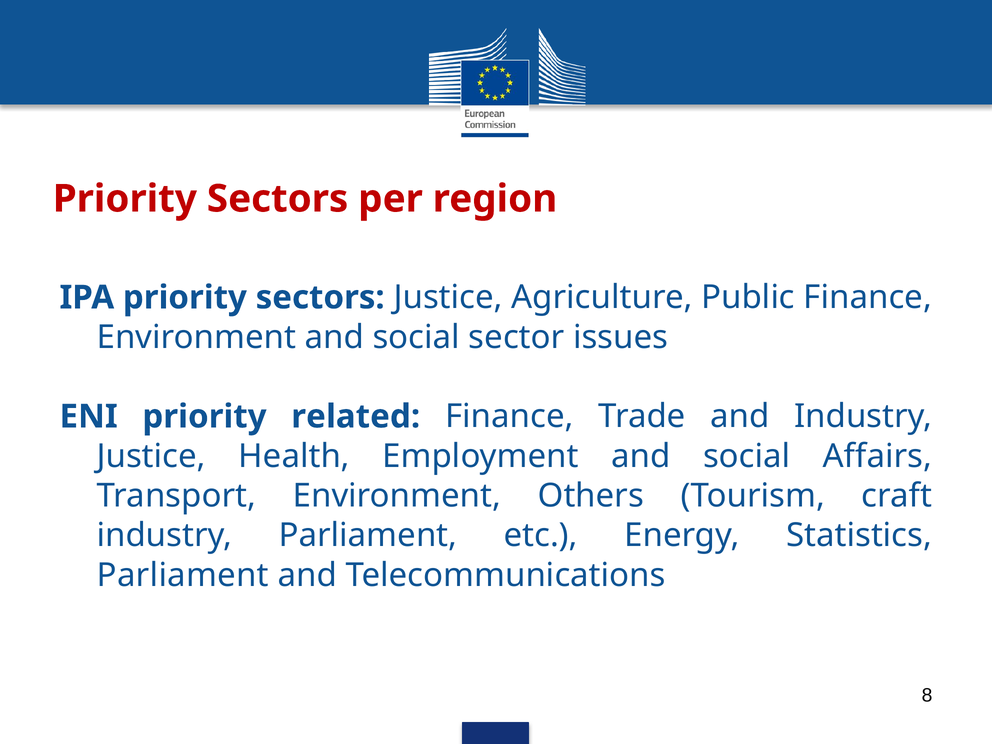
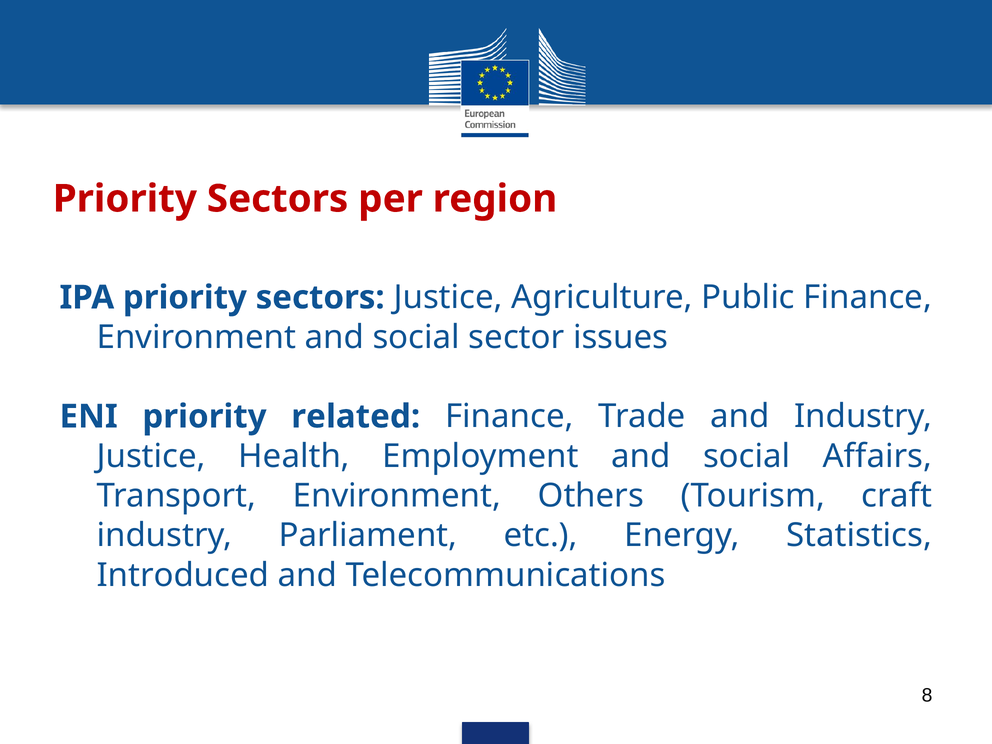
Parliament at (183, 575): Parliament -> Introduced
